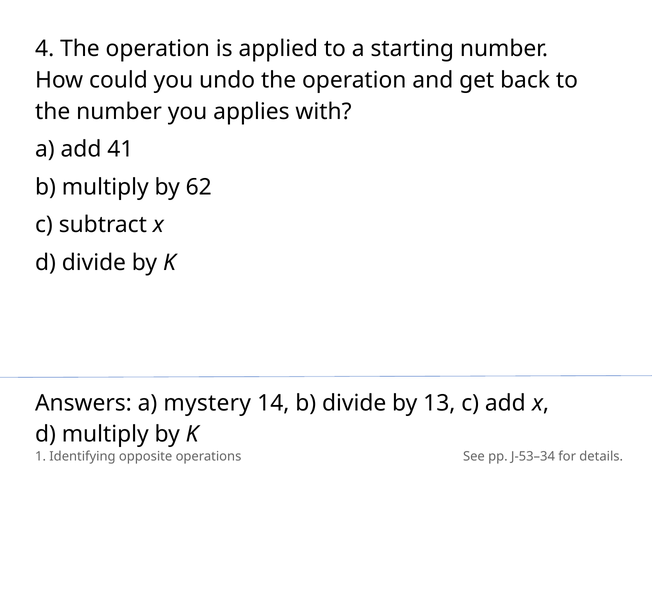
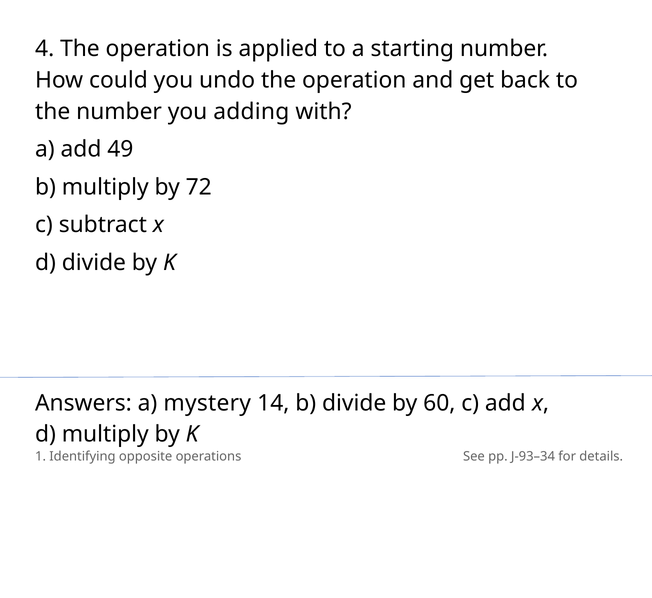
applies: applies -> adding
41: 41 -> 49
62: 62 -> 72
13: 13 -> 60
J-53–34: J-53–34 -> J-93–34
